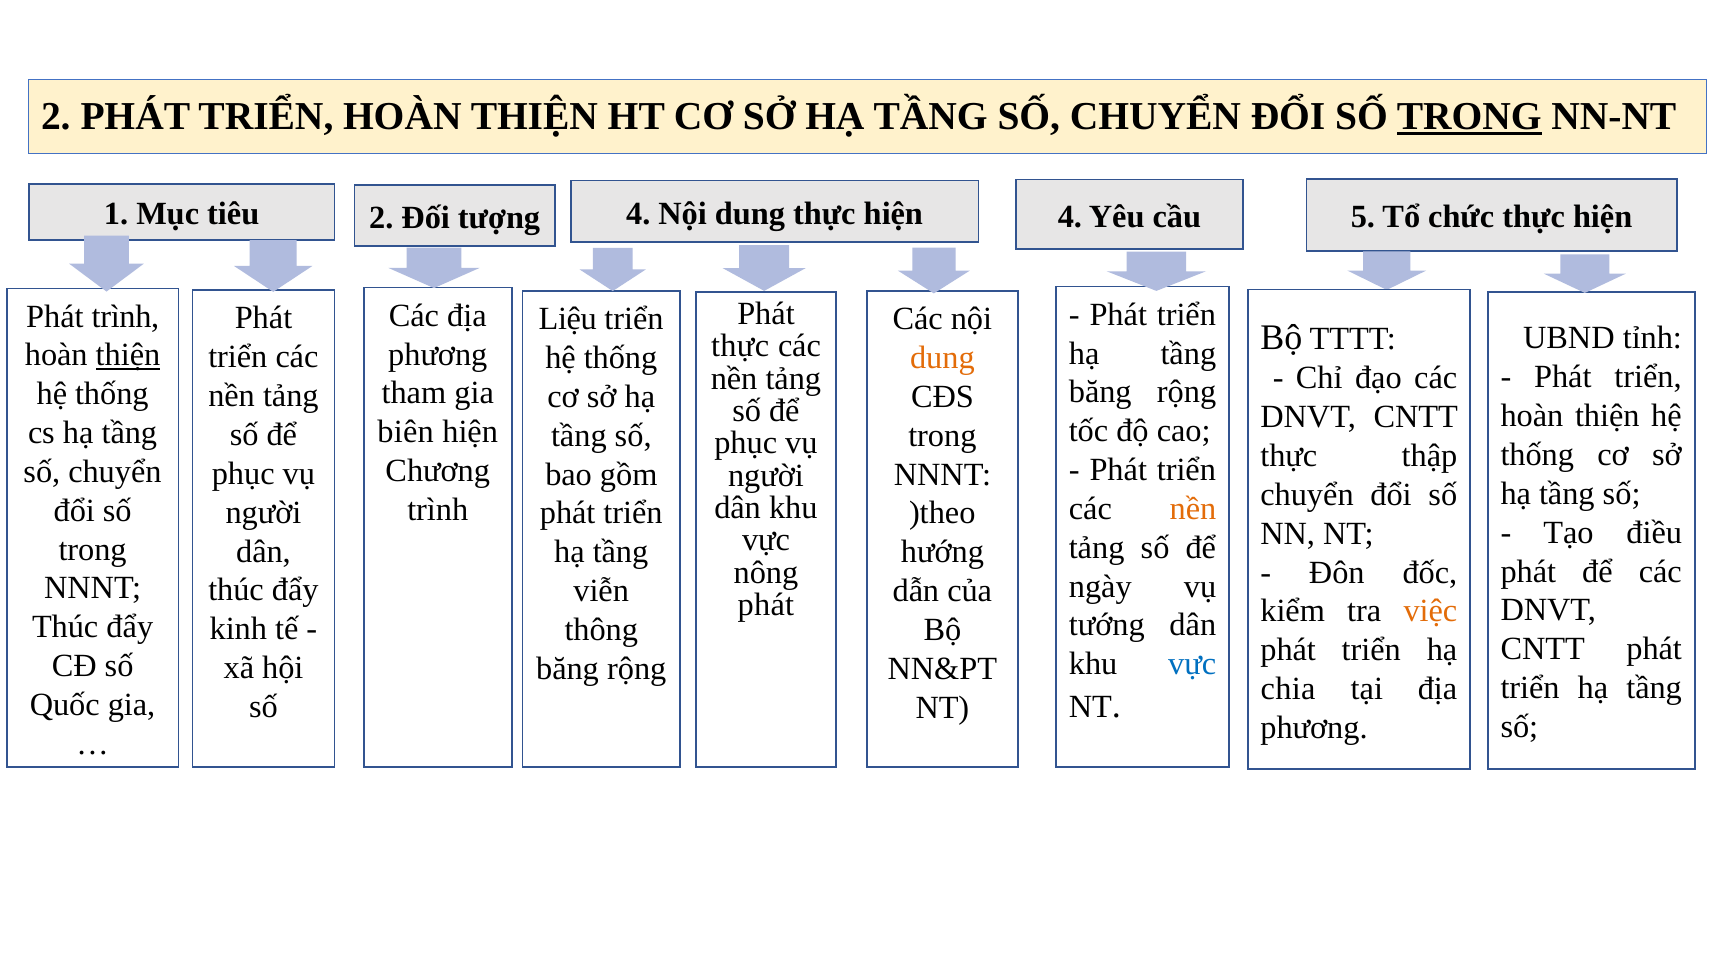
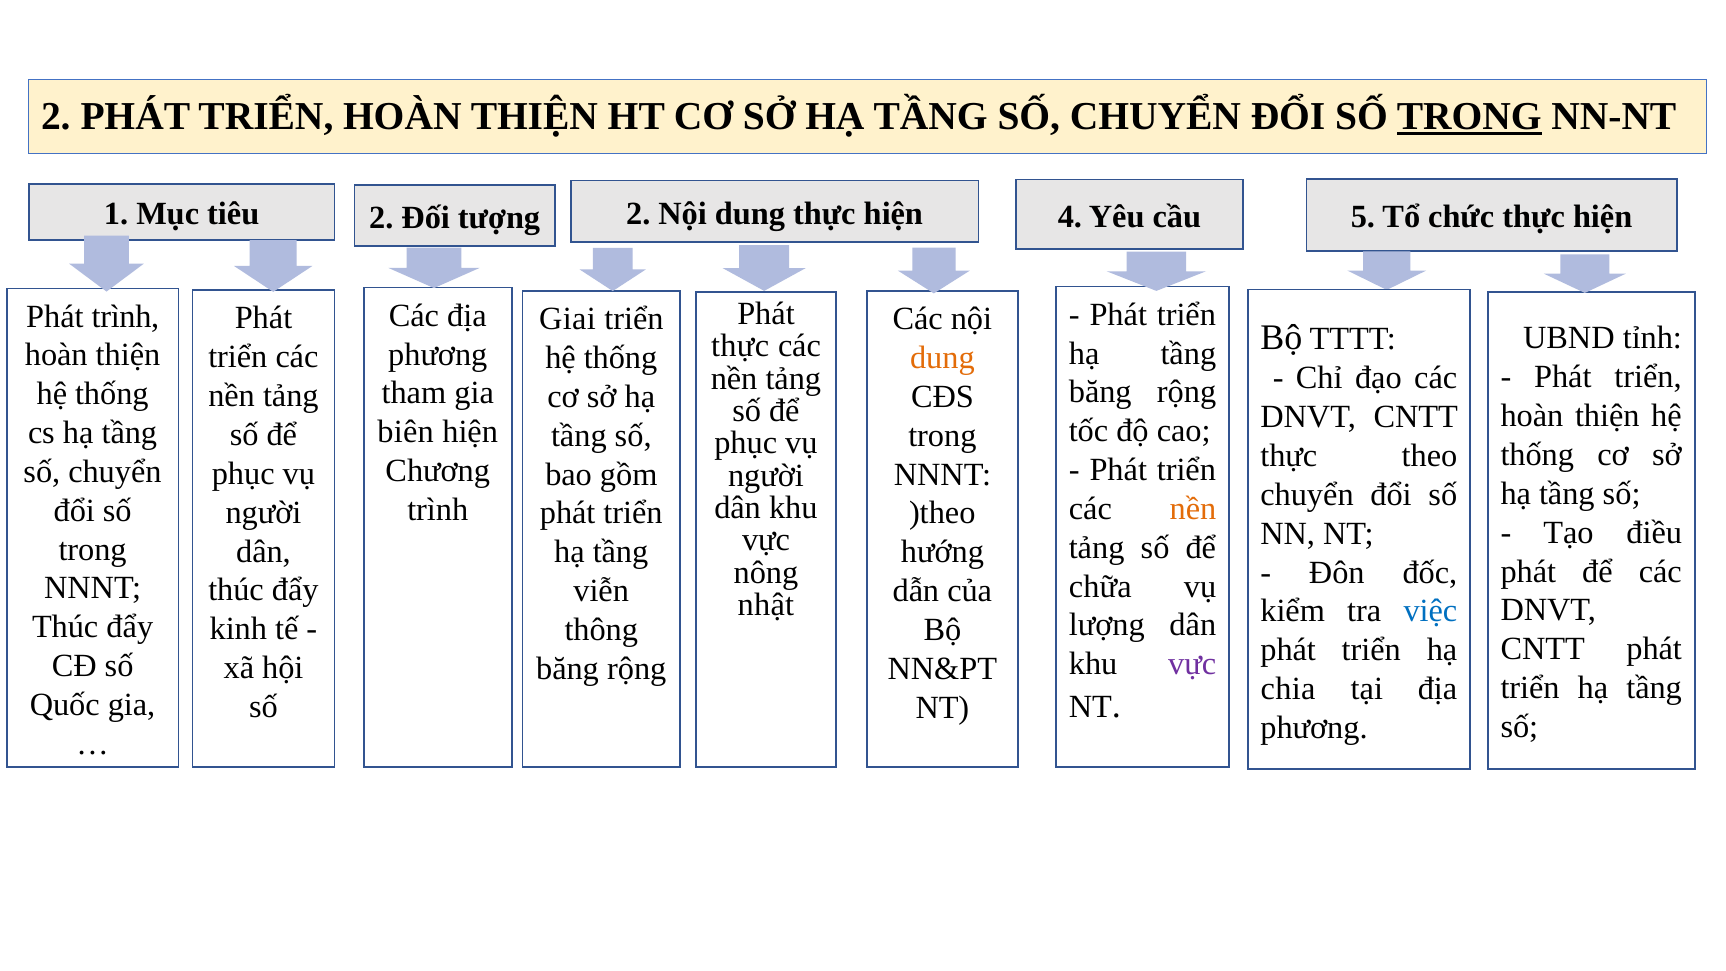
tượng 4: 4 -> 2
Liệu: Liệu -> Giai
thiện at (128, 355) underline: present -> none
thập: thập -> theo
ngày: ngày -> chữa
phát at (766, 605): phát -> nhật
việc colour: orange -> blue
tướng: tướng -> lượng
vực at (1192, 664) colour: blue -> purple
